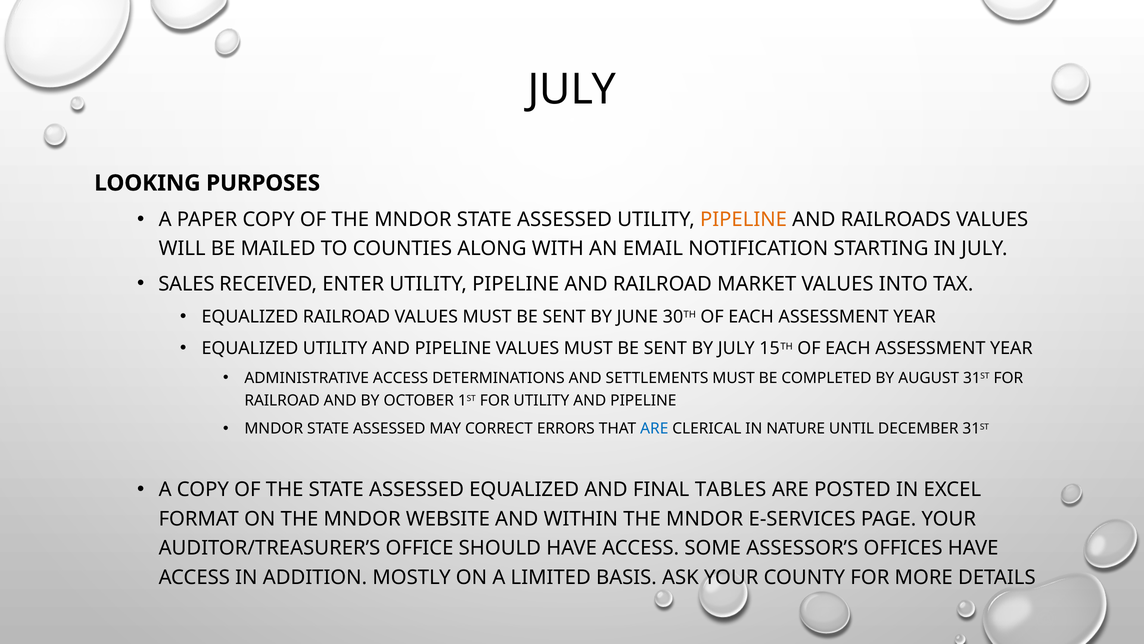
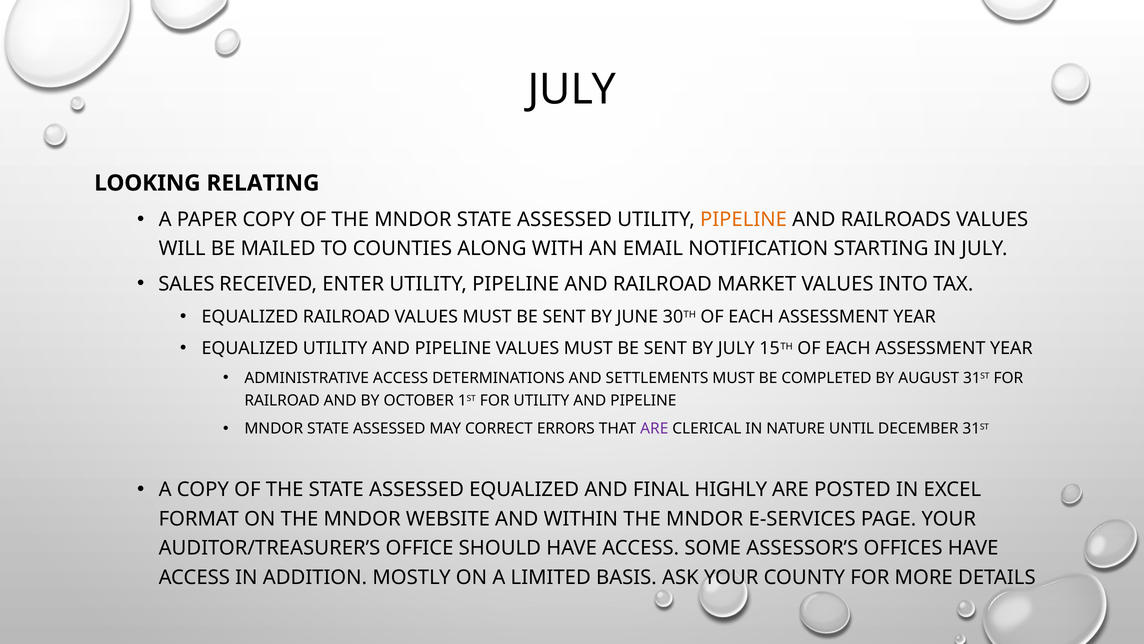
PURPOSES: PURPOSES -> RELATING
ARE at (654, 428) colour: blue -> purple
TABLES: TABLES -> HIGHLY
